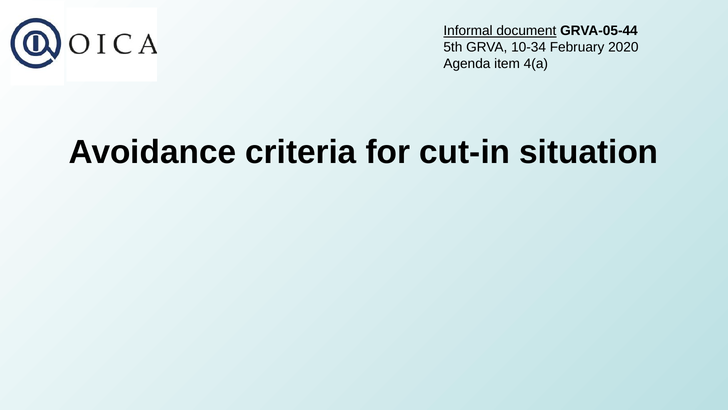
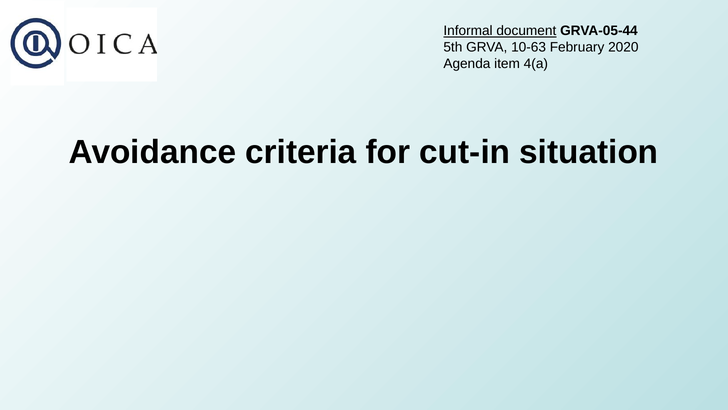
10-34: 10-34 -> 10-63
